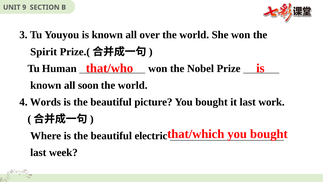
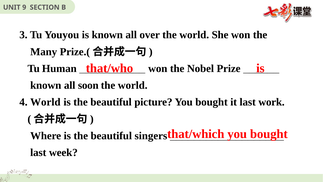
Spirit: Spirit -> Many
4 Words: Words -> World
electric: electric -> singers
